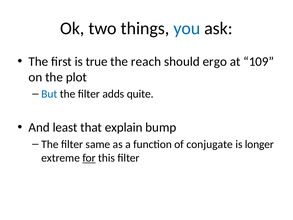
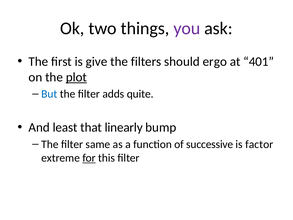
you colour: blue -> purple
true: true -> give
reach: reach -> filters
109: 109 -> 401
plot underline: none -> present
explain: explain -> linearly
conjugate: conjugate -> successive
longer: longer -> factor
